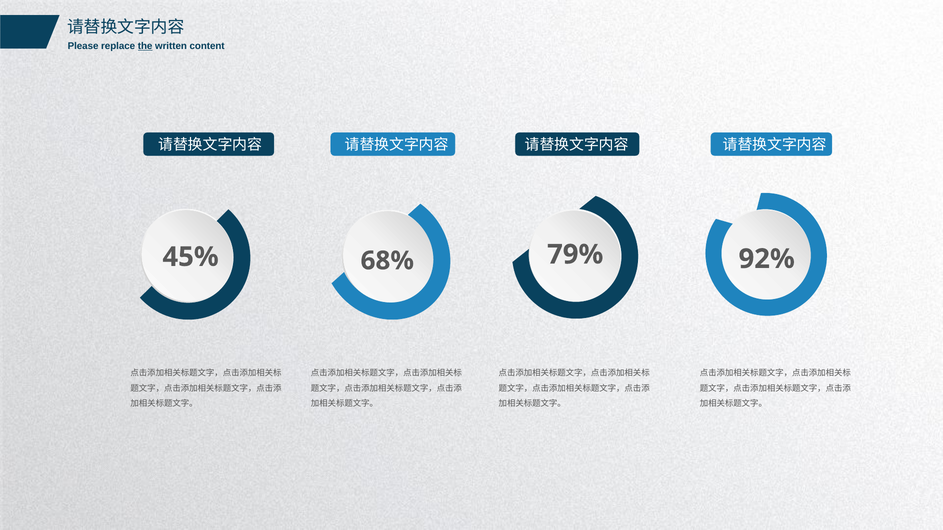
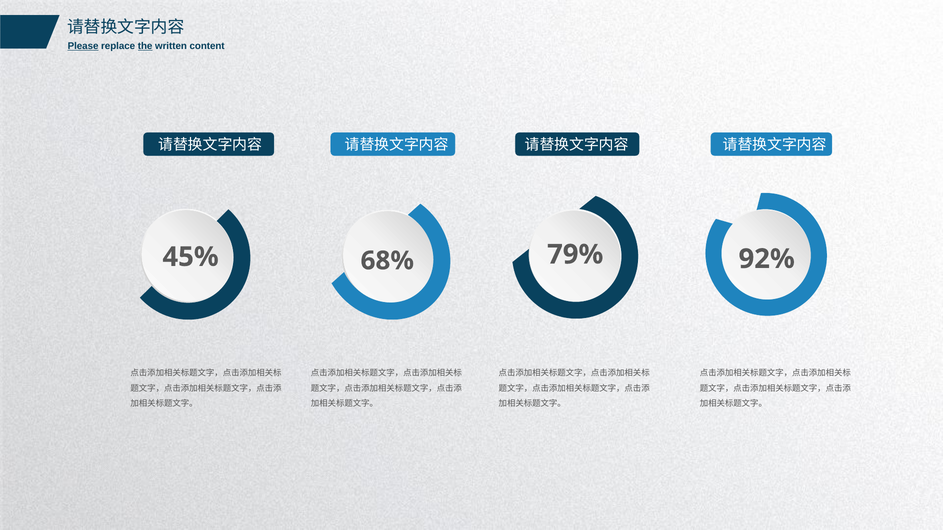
Please underline: none -> present
